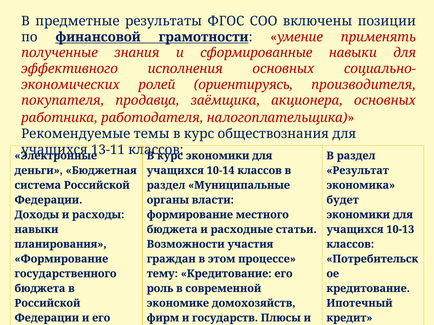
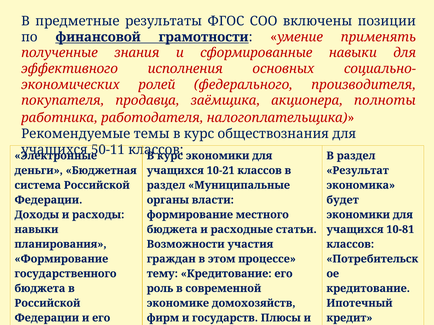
ориентируясь: ориентируясь -> федерального
акционера основных: основных -> полноты
13-11: 13-11 -> 50-11
10-14: 10-14 -> 10-21
10-13: 10-13 -> 10-81
